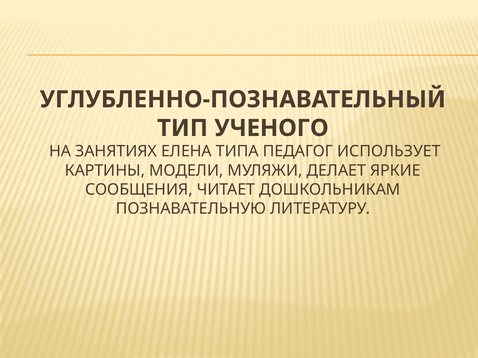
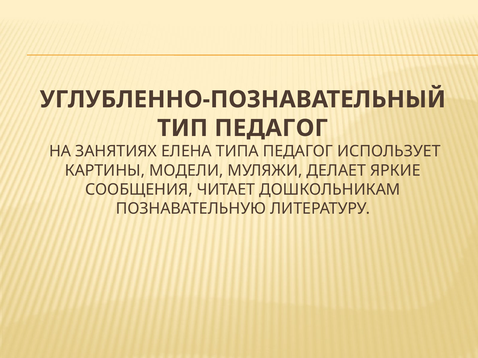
ТИП УЧЕНОГО: УЧЕНОГО -> ПЕДАГОГ
